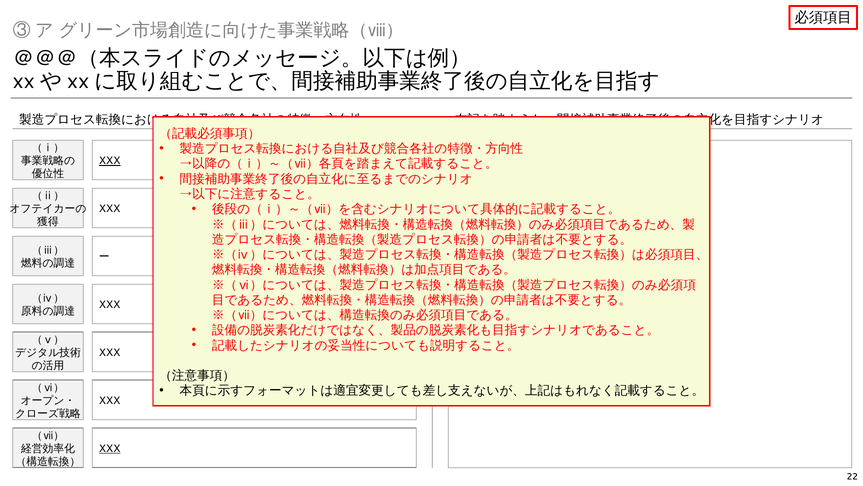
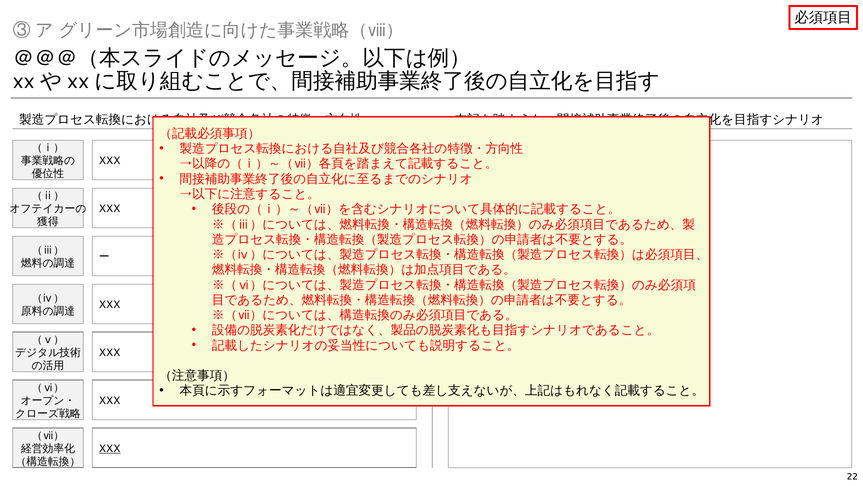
XXX at (110, 161) underline: present -> none
